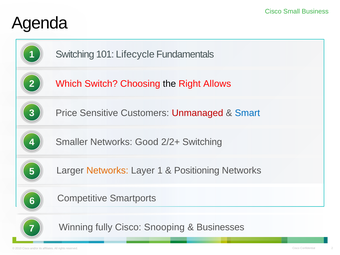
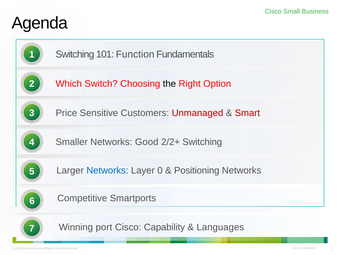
Lifecycle: Lifecycle -> Function
Allows: Allows -> Option
Smart colour: blue -> red
Networks at (107, 170) colour: orange -> blue
Layer 1: 1 -> 0
fully: fully -> port
Snooping: Snooping -> Capability
Businesses: Businesses -> Languages
